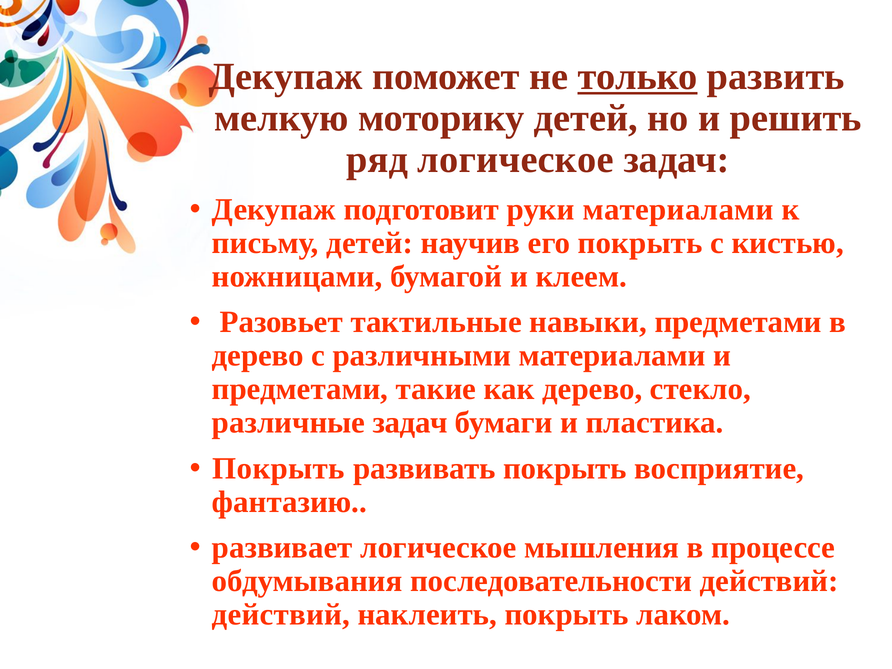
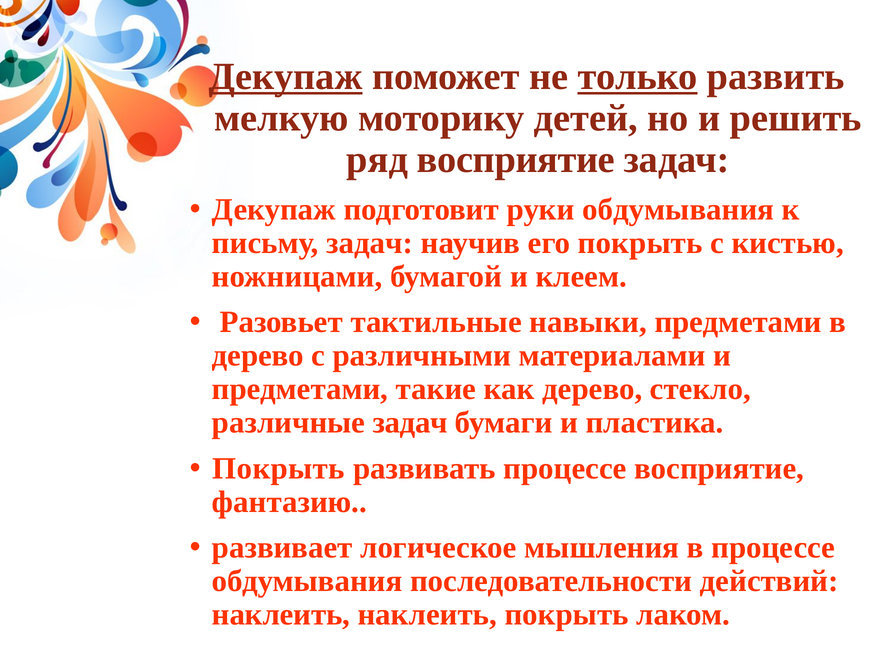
Декупаж at (286, 77) underline: none -> present
ряд логическое: логическое -> восприятие
руки материалами: материалами -> обдумывания
письму детей: детей -> задач
развивать покрыть: покрыть -> процессе
действий at (281, 615): действий -> наклеить
